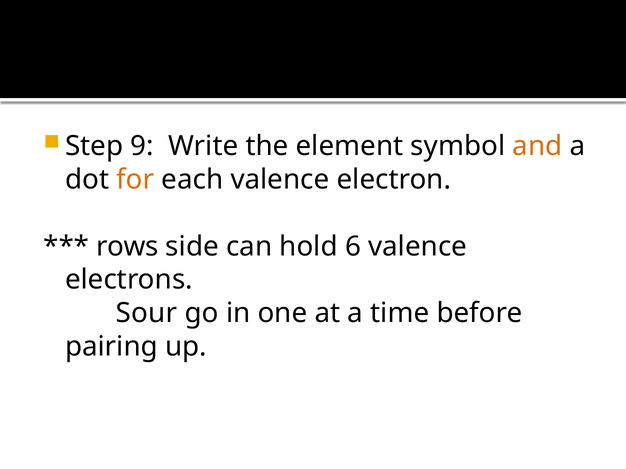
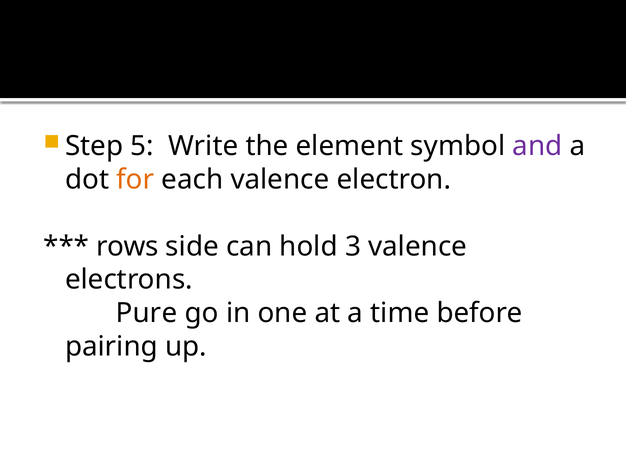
9: 9 -> 5
and colour: orange -> purple
6: 6 -> 3
Sour: Sour -> Pure
